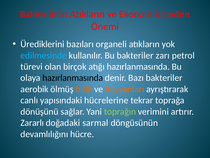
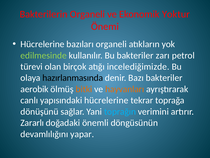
Bakterilerin Atıkların: Atıkların -> Organeli
Neden: Neden -> Yoktur
Ürediklerini at (42, 44): Ürediklerini -> Hücrelerine
edilmesinde colour: light blue -> light green
atığı hazırlanmasında: hazırlanmasında -> incelediğimizde
toprağın colour: light green -> light blue
sarmal: sarmal -> önemli
hücre: hücre -> yapar
